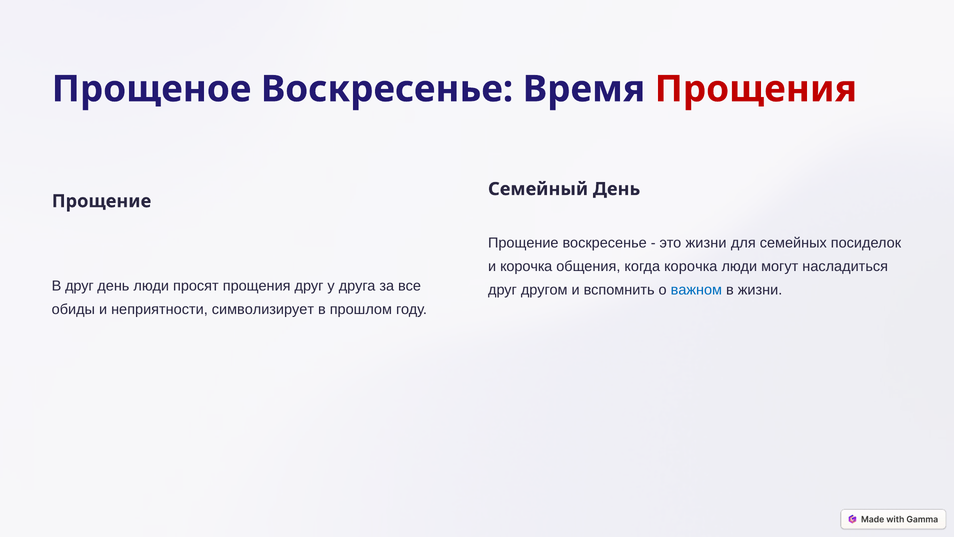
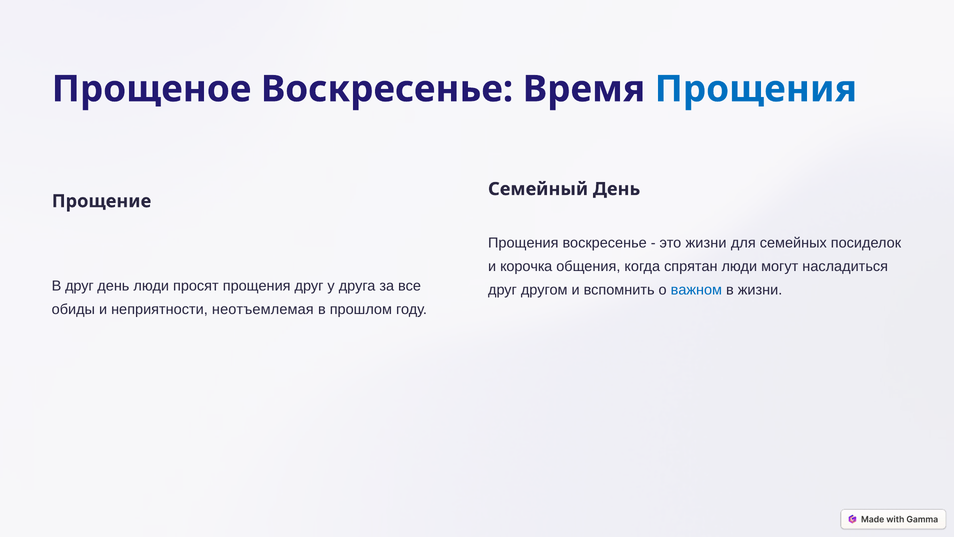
Прощения at (756, 89) colour: red -> blue
Прощение at (523, 243): Прощение -> Прощения
когда корочка: корочка -> спрятан
символизирует: символизирует -> неотъемлемая
